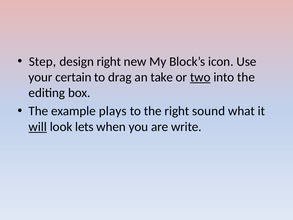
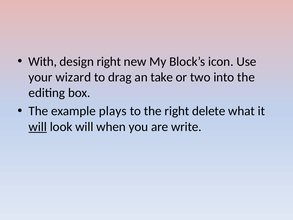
Step: Step -> With
certain: certain -> wizard
two underline: present -> none
sound: sound -> delete
look lets: lets -> will
